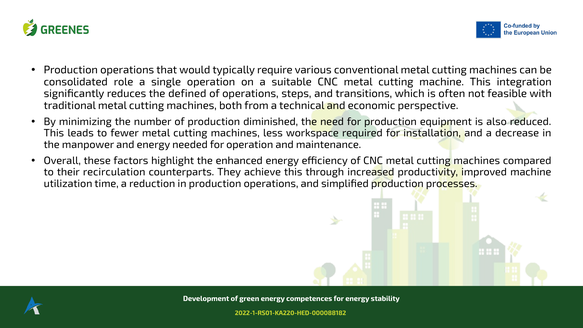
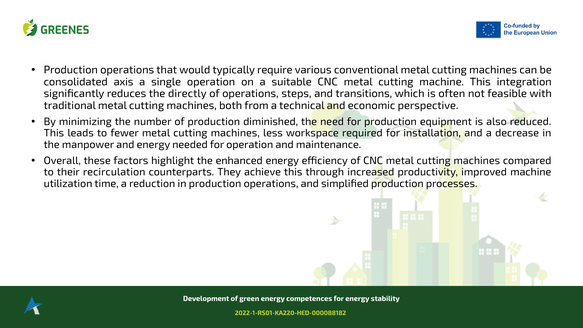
role: role -> axis
defined: defined -> directly
